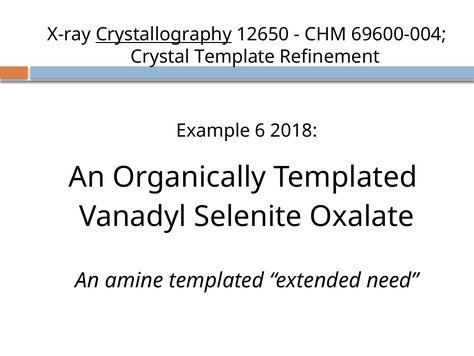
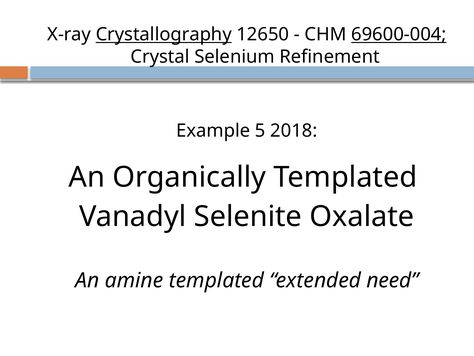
69600-004 underline: none -> present
Template: Template -> Selenium
6: 6 -> 5
